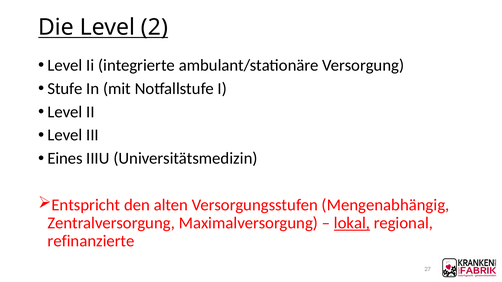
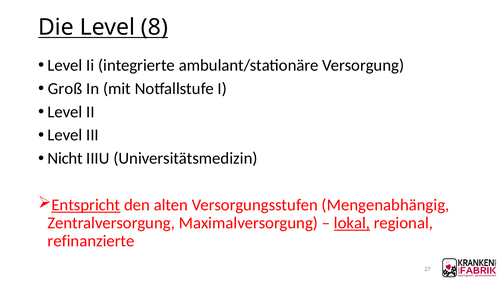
2: 2 -> 8
Stufe: Stufe -> Groß
Eines: Eines -> Nicht
Entspricht underline: none -> present
